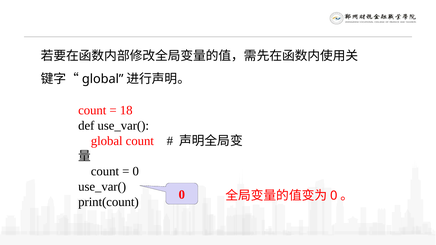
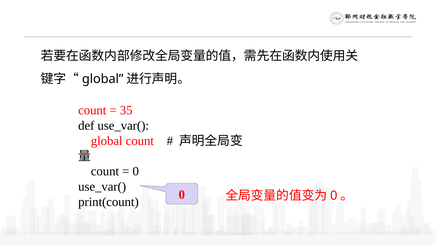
18: 18 -> 35
